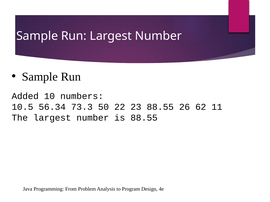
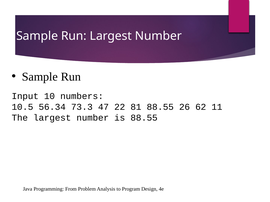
Added: Added -> Input
50: 50 -> 47
23: 23 -> 81
